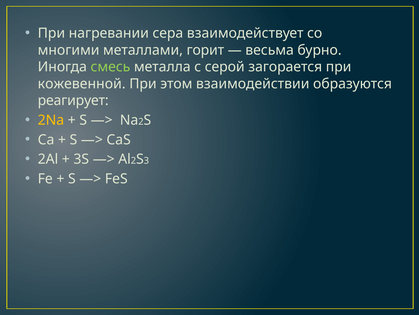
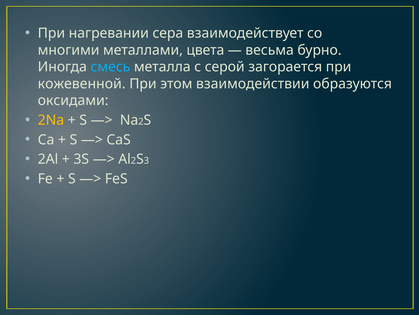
горит: горит -> цвета
смесь colour: light green -> light blue
реагирует: реагирует -> оксидами
